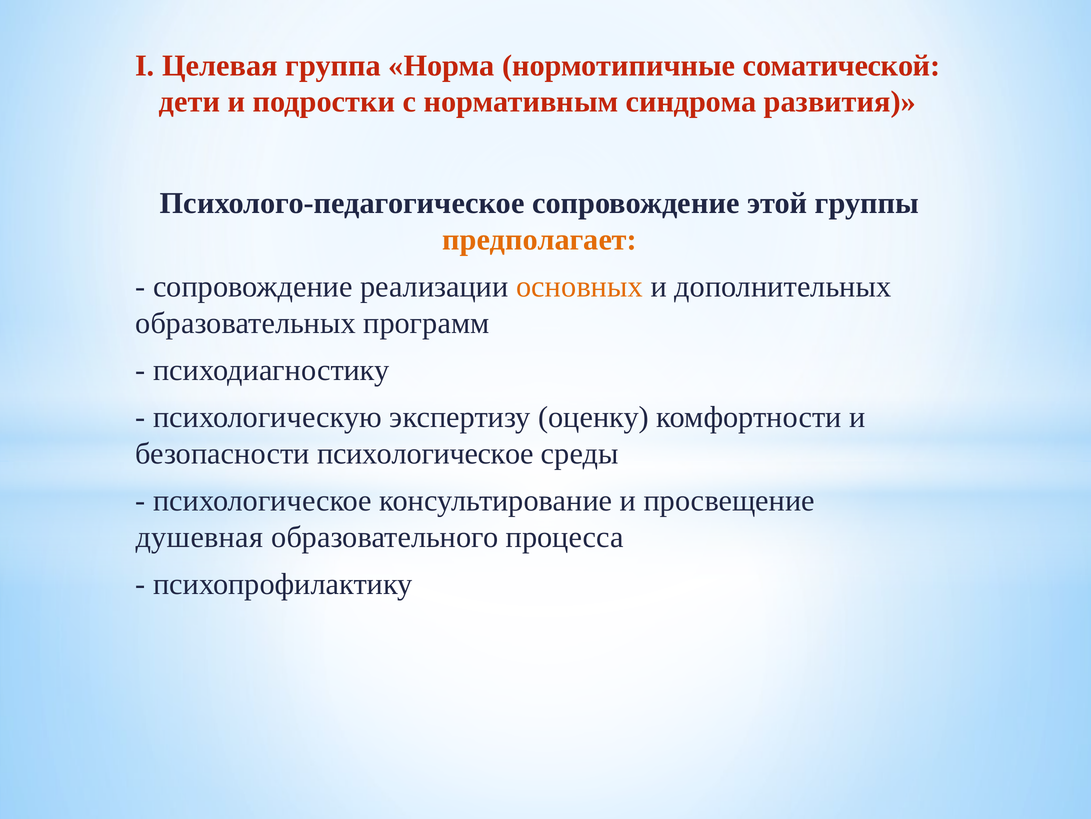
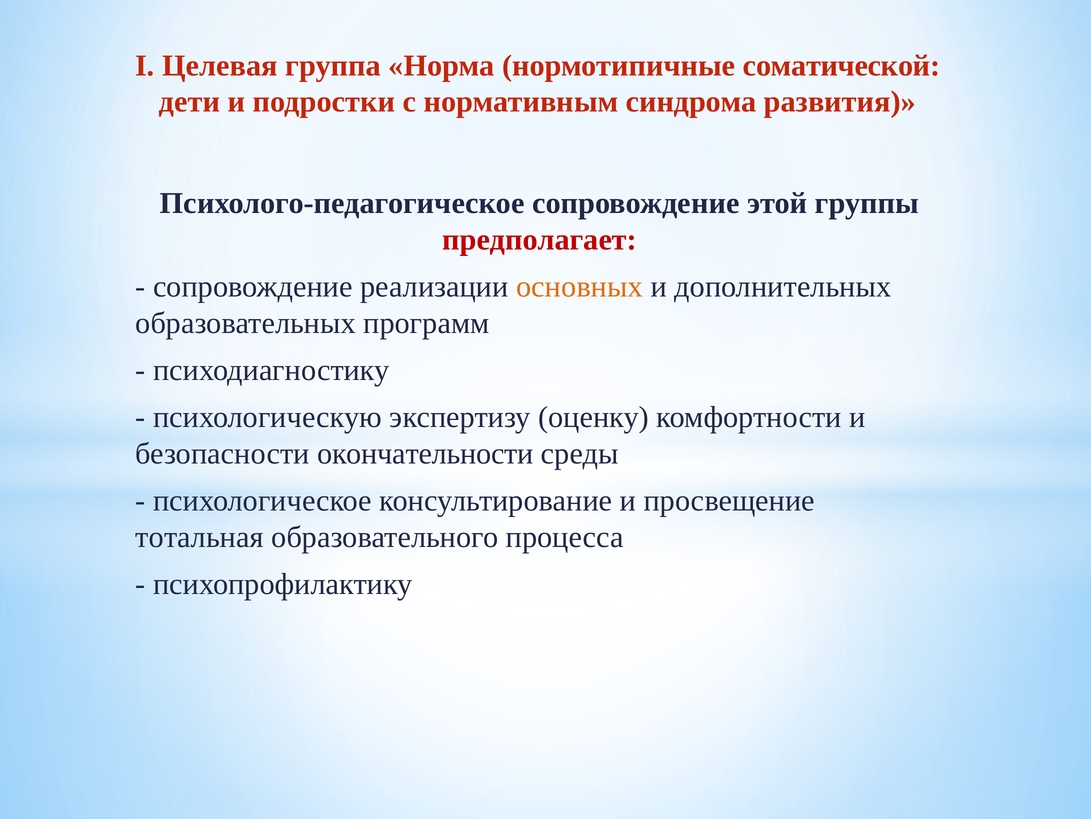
предполагает colour: orange -> red
безопасности психологическое: психологическое -> окончательности
душевная: душевная -> тотальная
